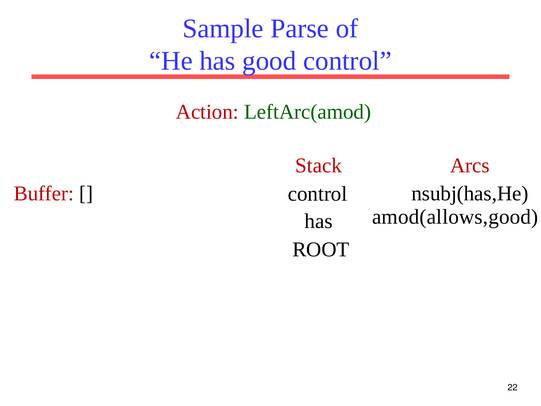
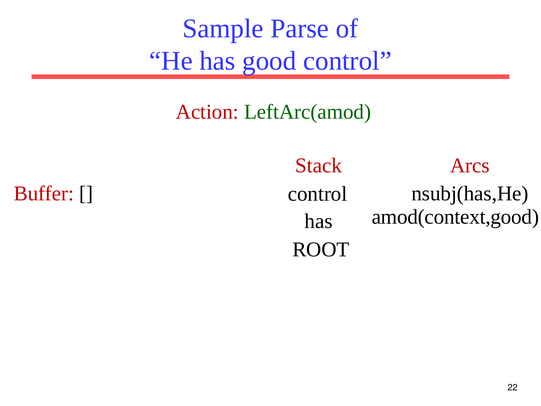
amod(allows,good: amod(allows,good -> amod(context,good
